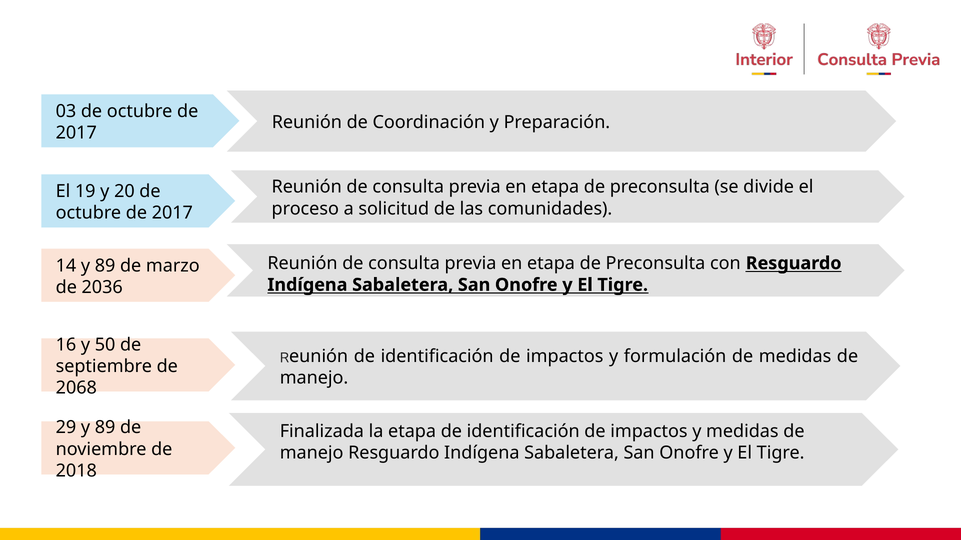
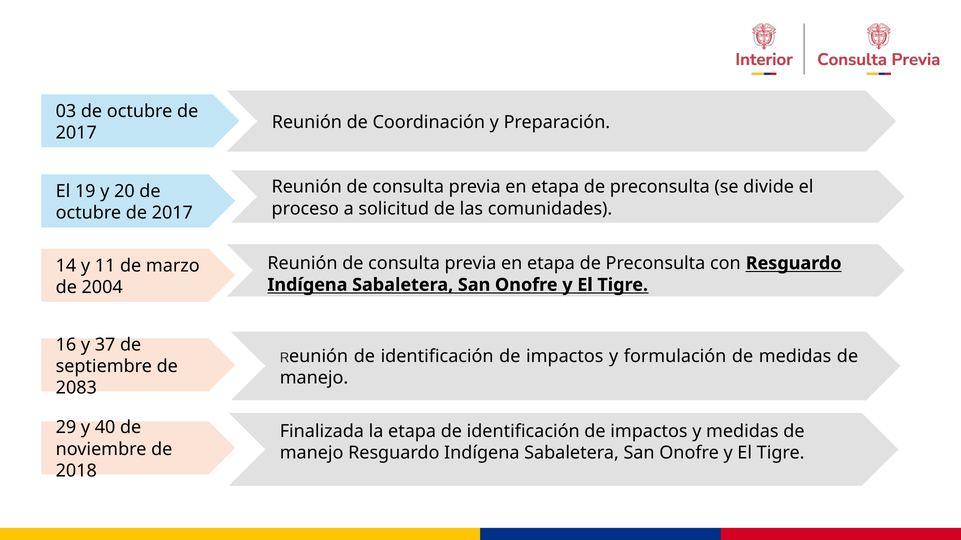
14 y 89: 89 -> 11
2036: 2036 -> 2004
50: 50 -> 37
2068: 2068 -> 2083
29 y 89: 89 -> 40
